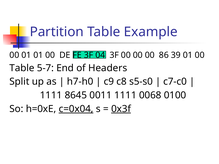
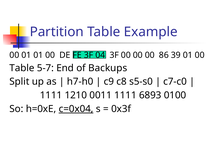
Headers: Headers -> Backups
8645: 8645 -> 1210
0068: 0068 -> 6893
0x3f underline: present -> none
